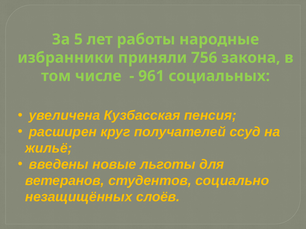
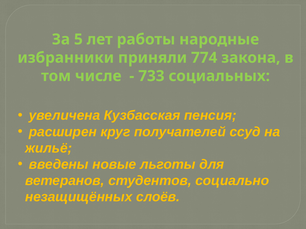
756: 756 -> 774
961: 961 -> 733
